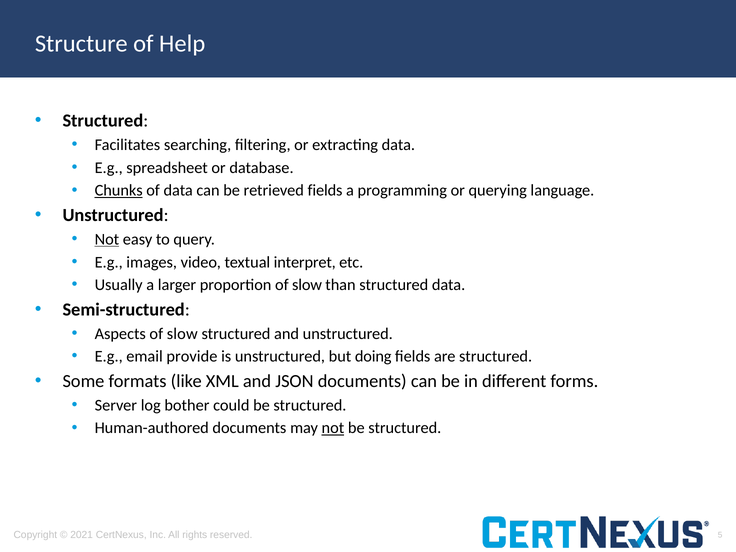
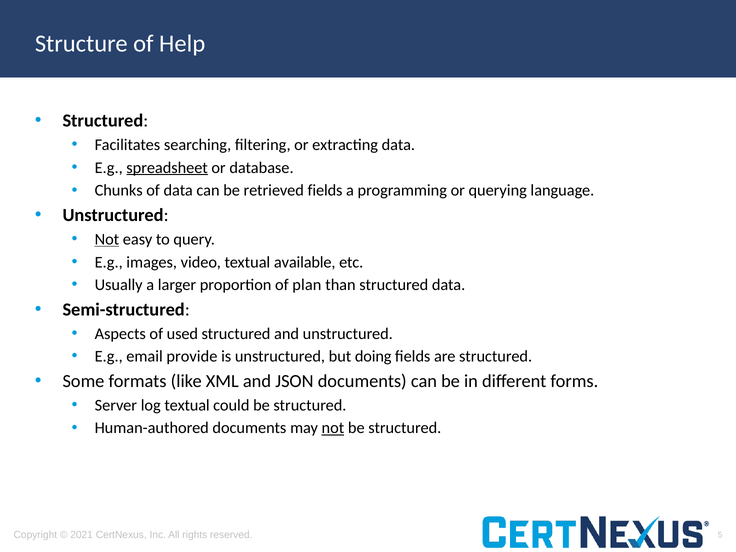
spreadsheet underline: none -> present
Chunks underline: present -> none
interpret: interpret -> available
proportion of slow: slow -> plan
Aspects of slow: slow -> used
log bother: bother -> textual
